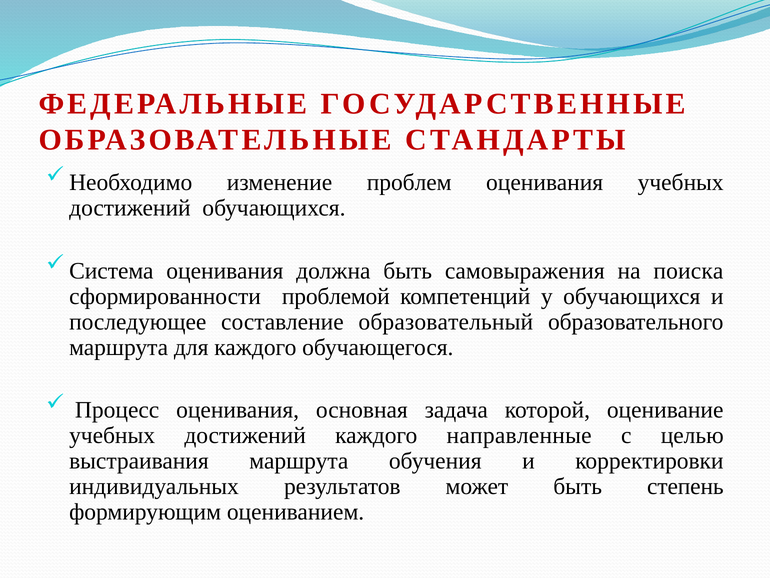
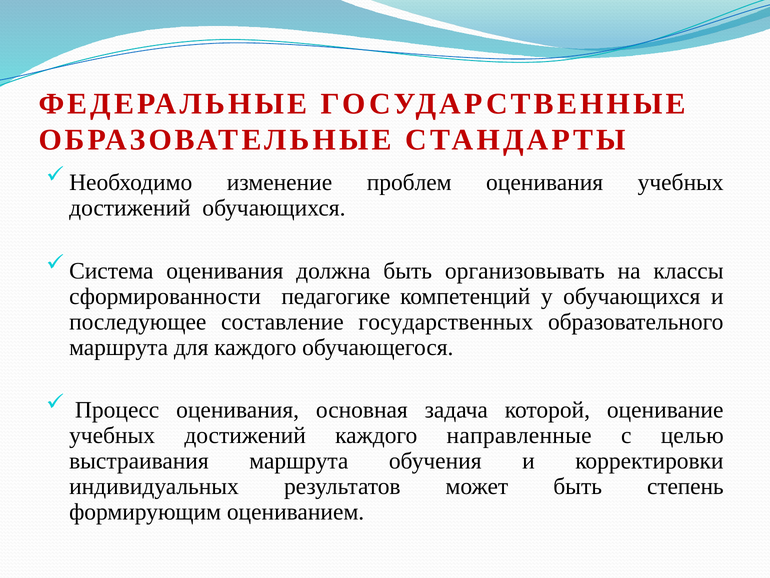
самовыражения: самовыражения -> организовывать
поиска: поиска -> классы
проблемой: проблемой -> педагогике
образовательный: образовательный -> государственных
